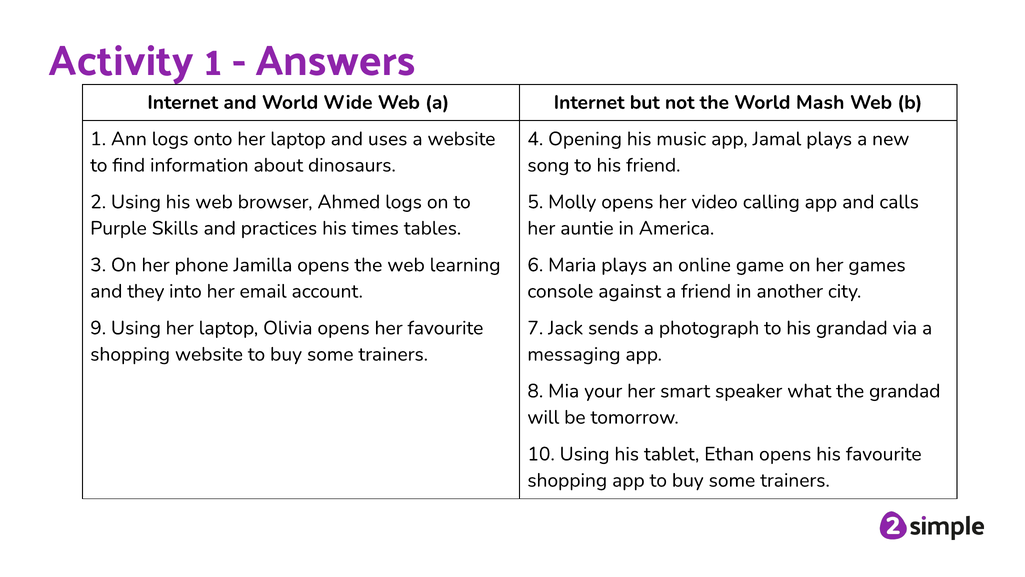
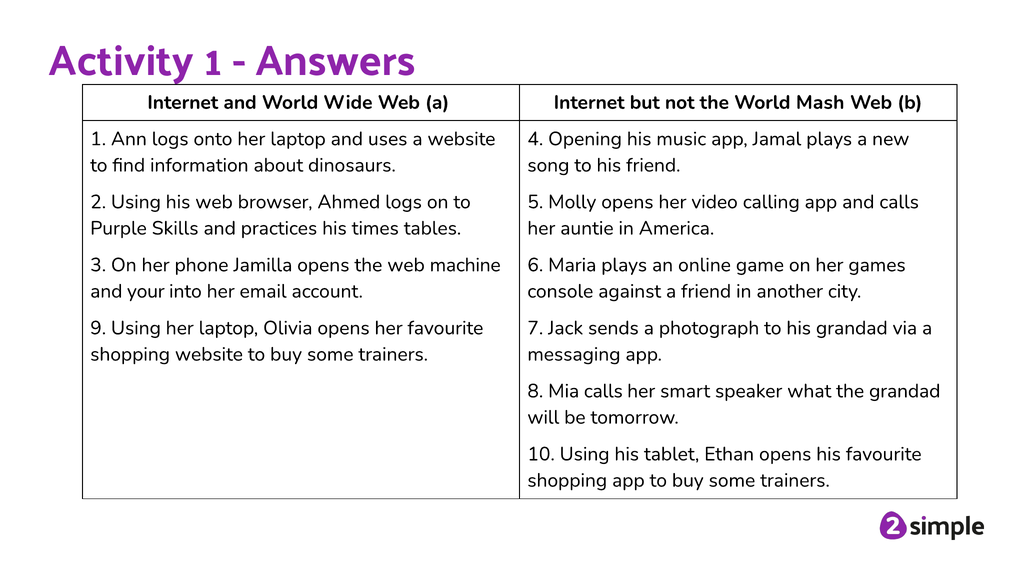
learning: learning -> machine
they: they -> your
Mia your: your -> calls
